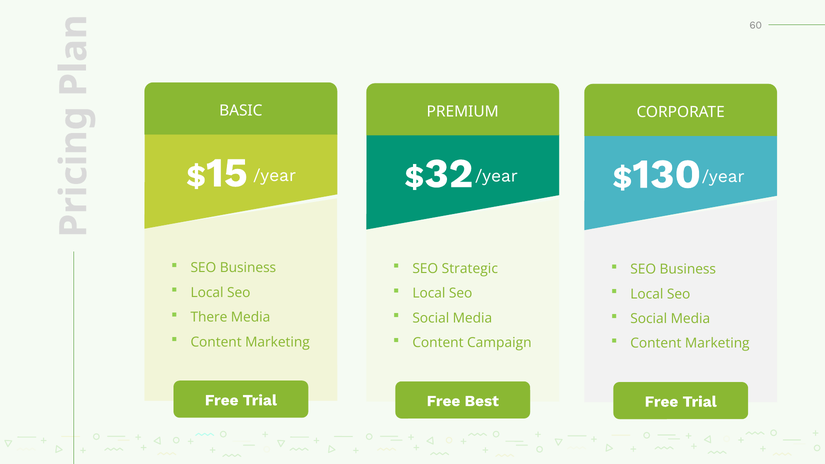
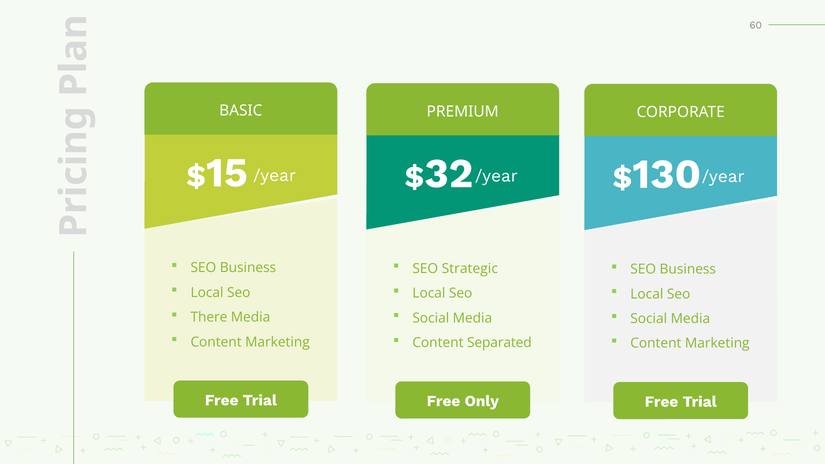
Campaign: Campaign -> Separated
Best: Best -> Only
